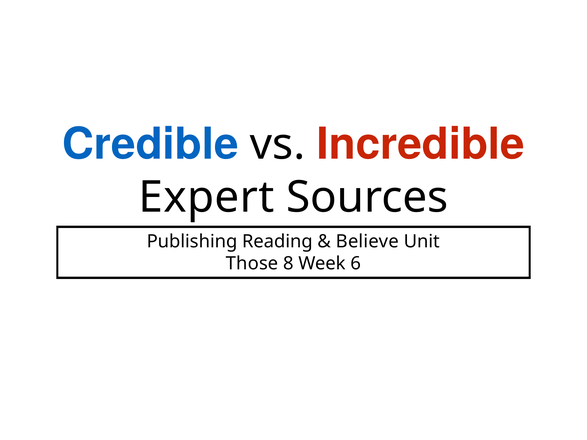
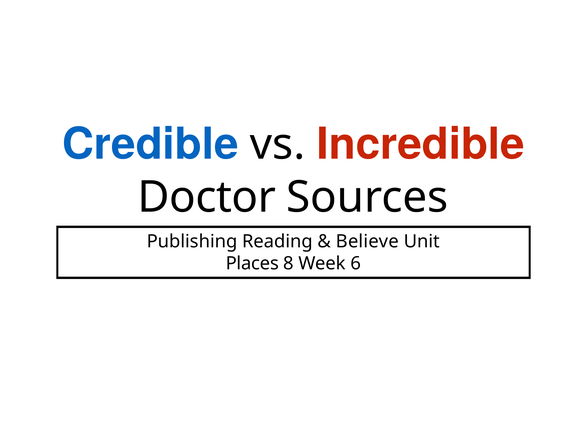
Expert: Expert -> Doctor
Those: Those -> Places
